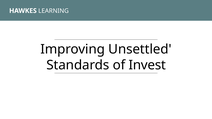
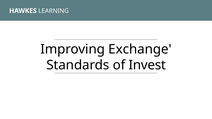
Unsettled: Unsettled -> Exchange
